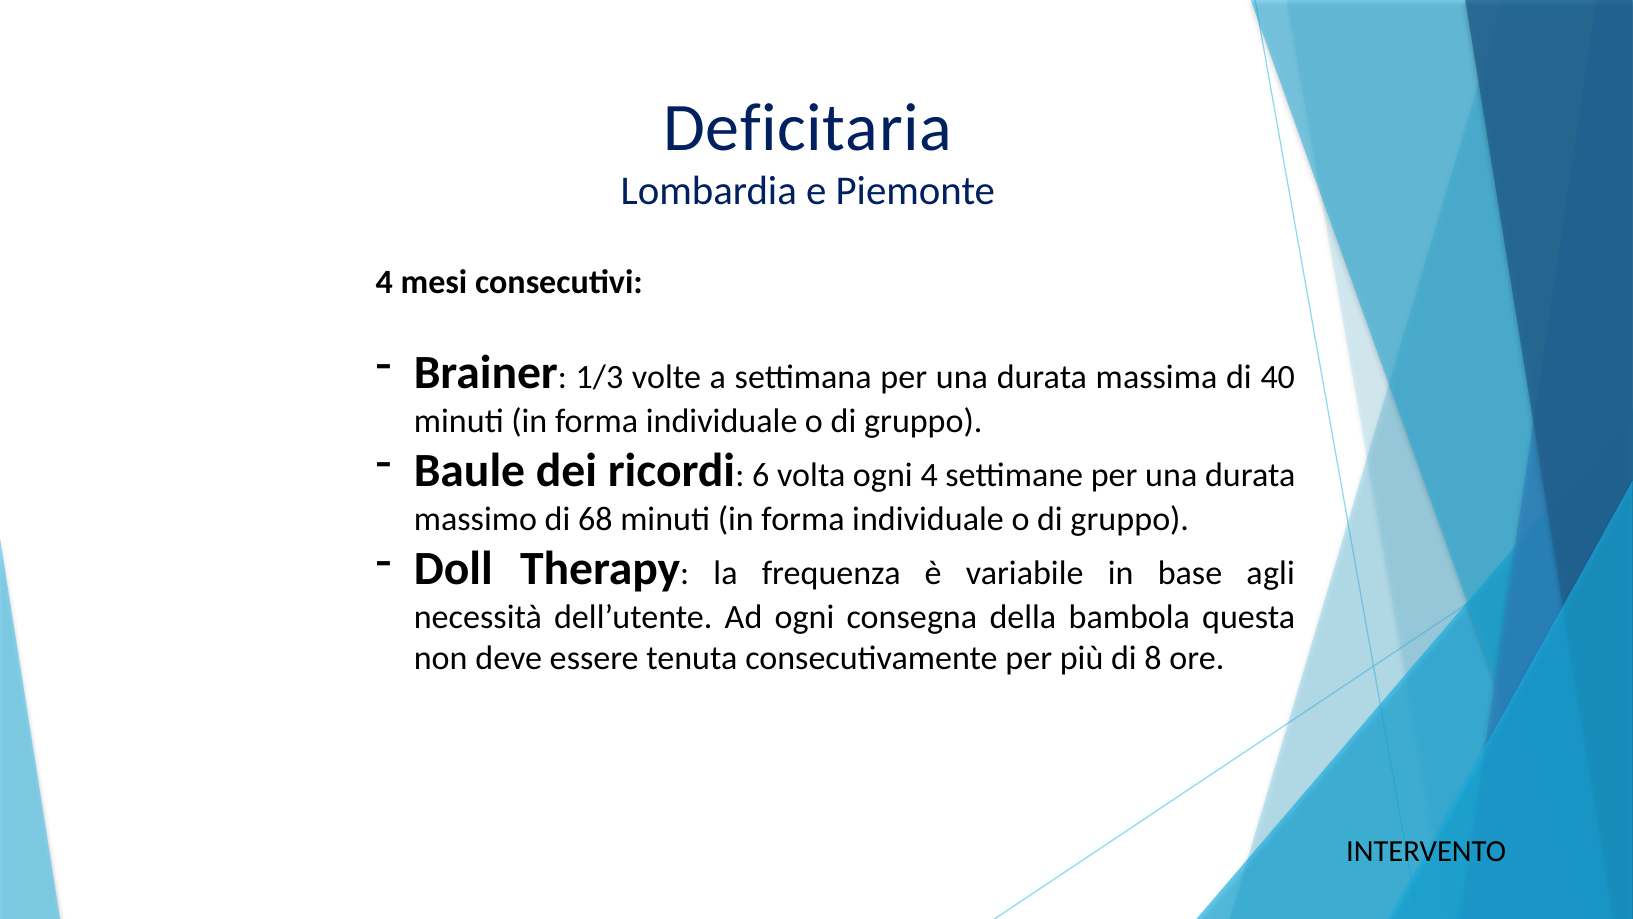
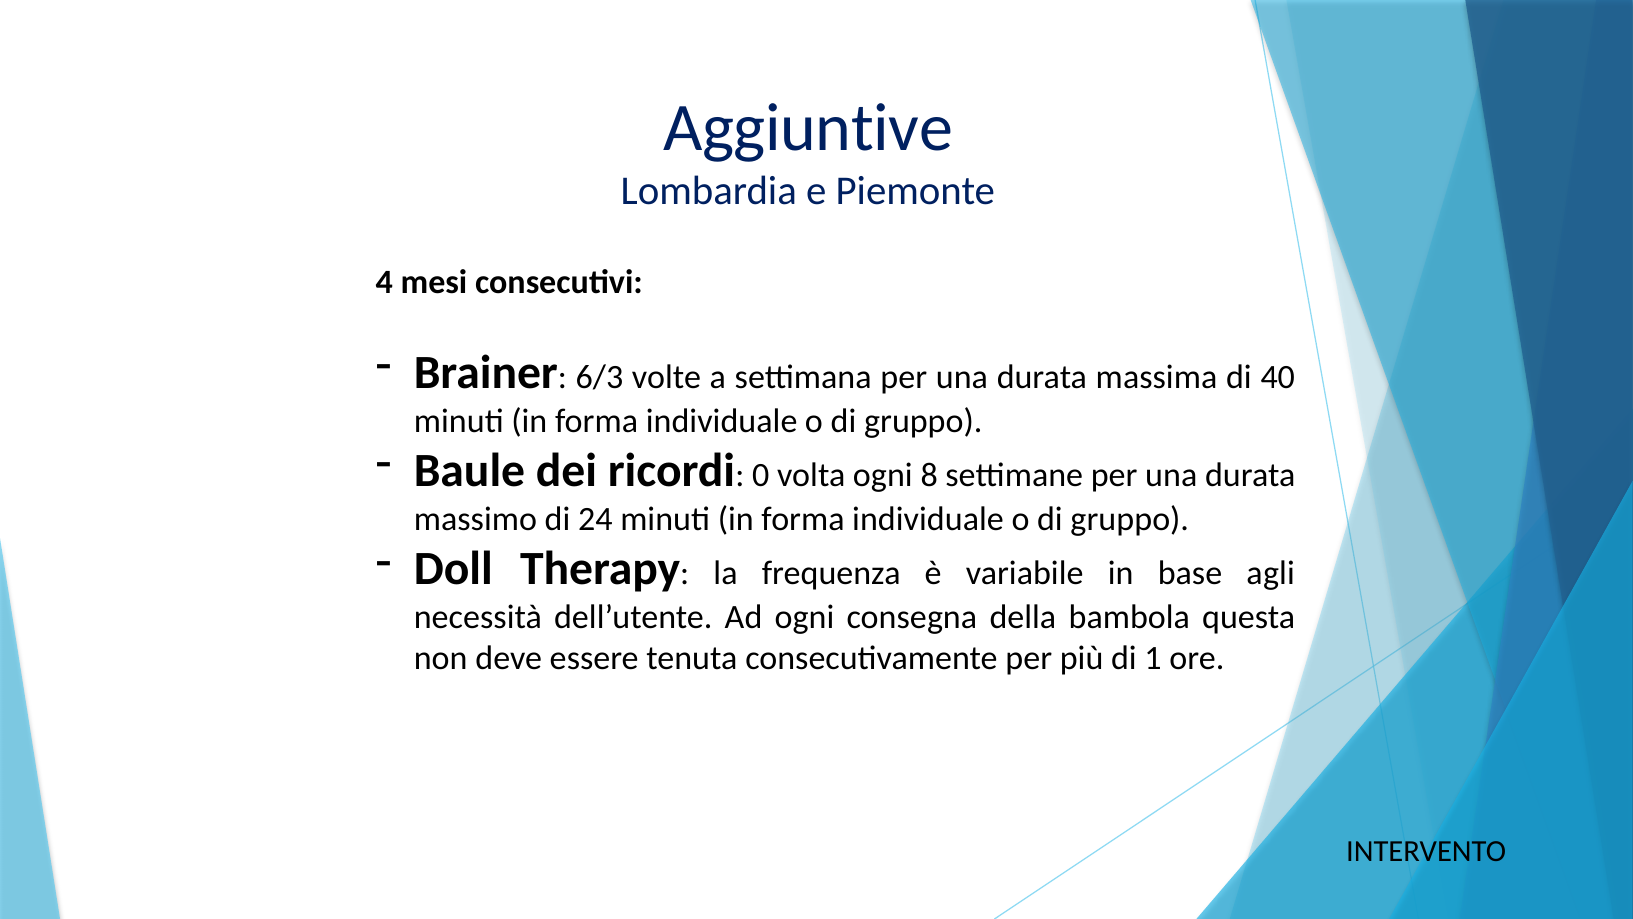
Deficitaria: Deficitaria -> Aggiuntive
1/3: 1/3 -> 6/3
6: 6 -> 0
ogni 4: 4 -> 8
68: 68 -> 24
8: 8 -> 1
